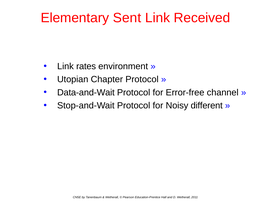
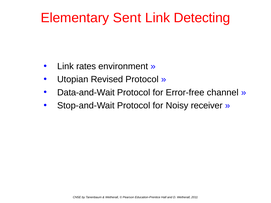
Received: Received -> Detecting
Chapter: Chapter -> Revised
different: different -> receiver
